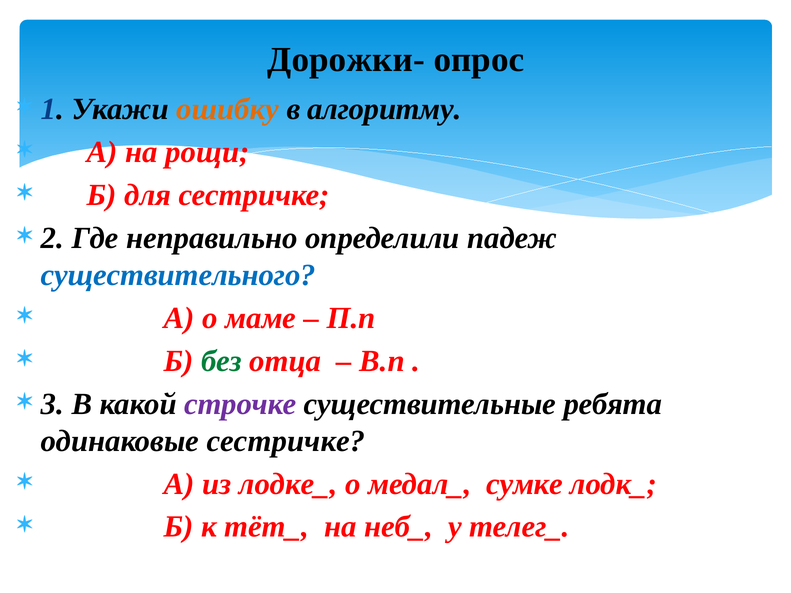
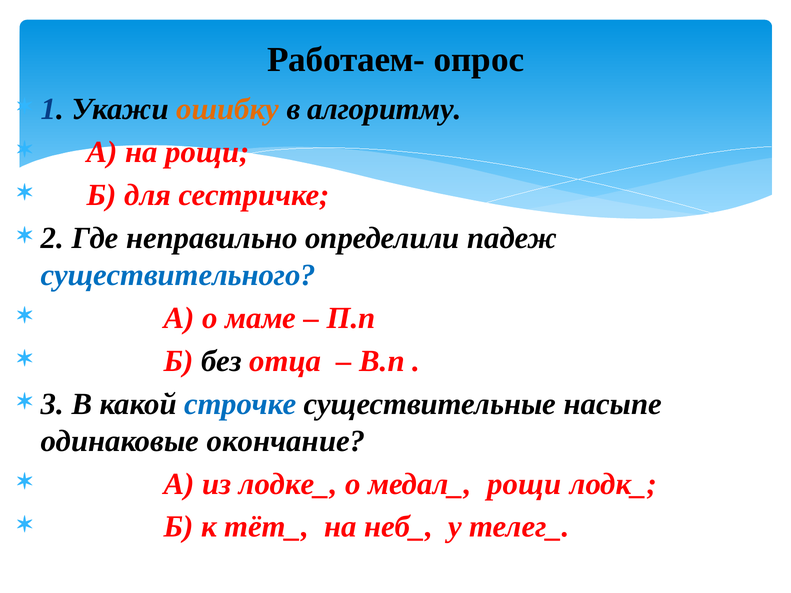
Дорожки-: Дорожки- -> Работаем-
без colour: green -> black
строчке colour: purple -> blue
ребята: ребята -> насыпе
одинаковые сестричке: сестричке -> окончание
медал_ сумке: сумке -> рощи
